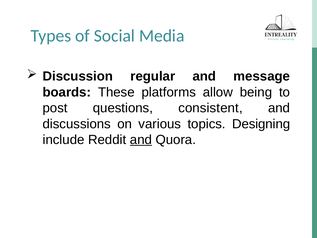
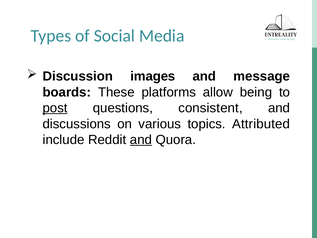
regular: regular -> images
post underline: none -> present
Designing: Designing -> Attributed
